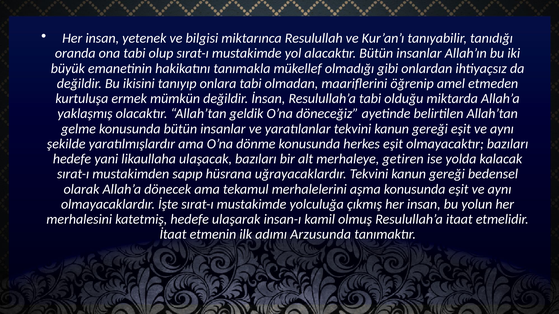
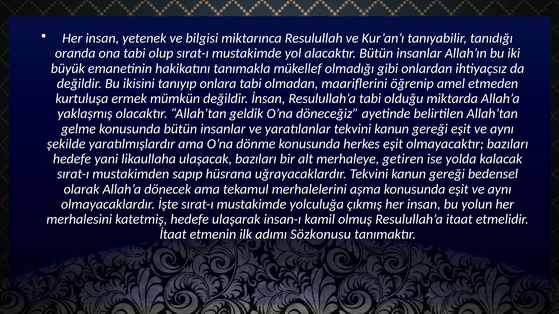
Arzusunda: Arzusunda -> Sözkonusu
